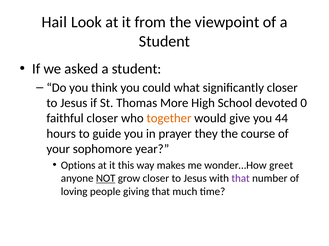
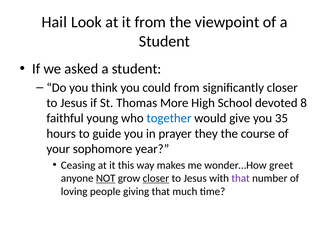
could what: what -> from
0: 0 -> 8
faithful closer: closer -> young
together colour: orange -> blue
44: 44 -> 35
Options: Options -> Ceasing
closer at (156, 179) underline: none -> present
